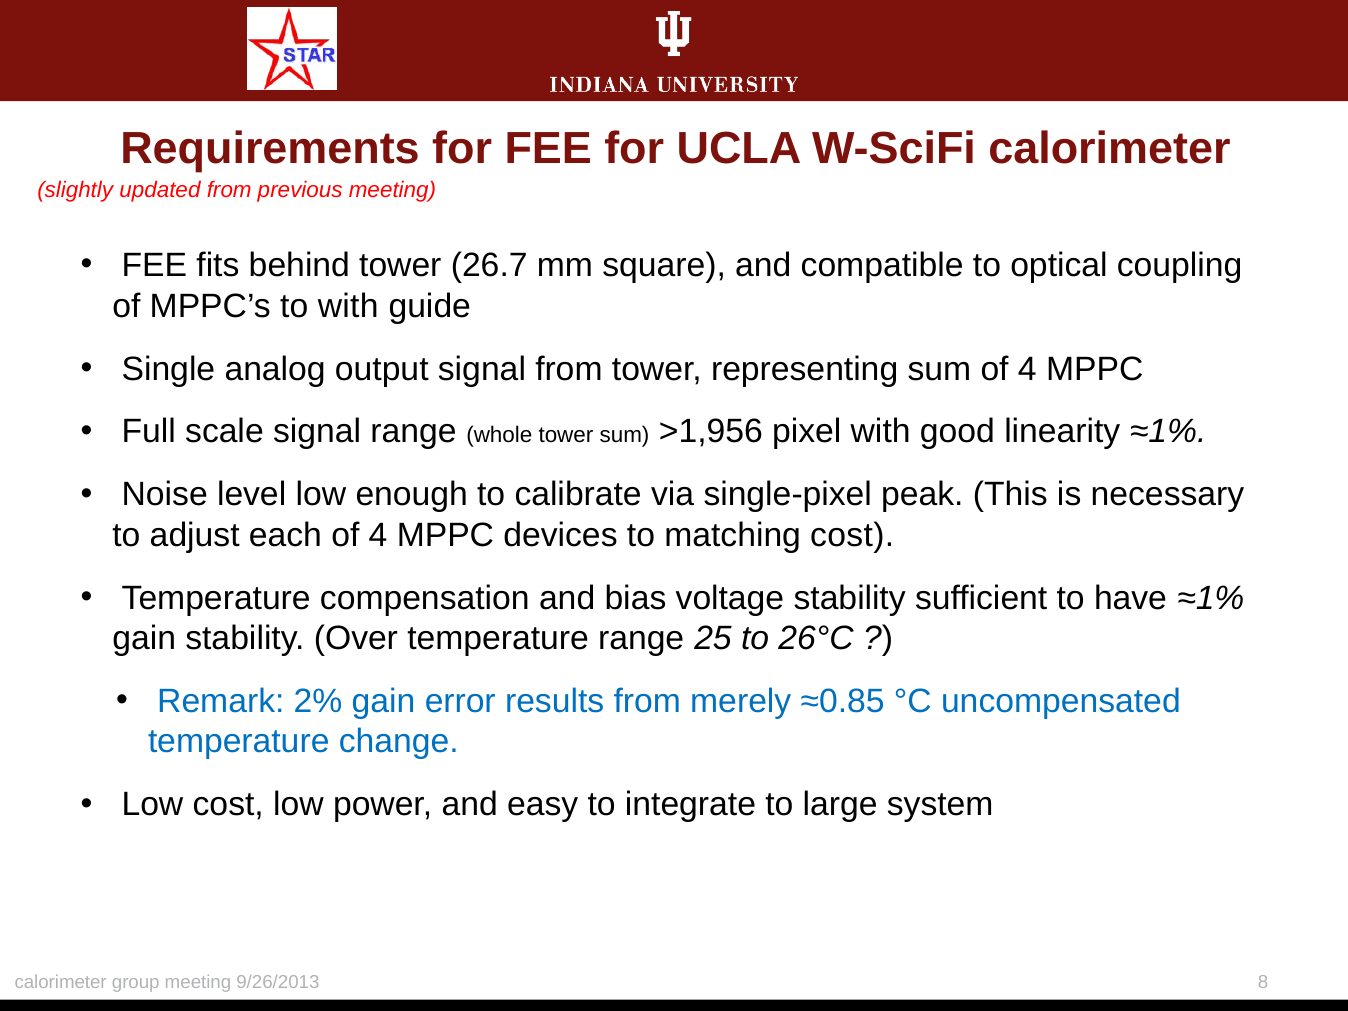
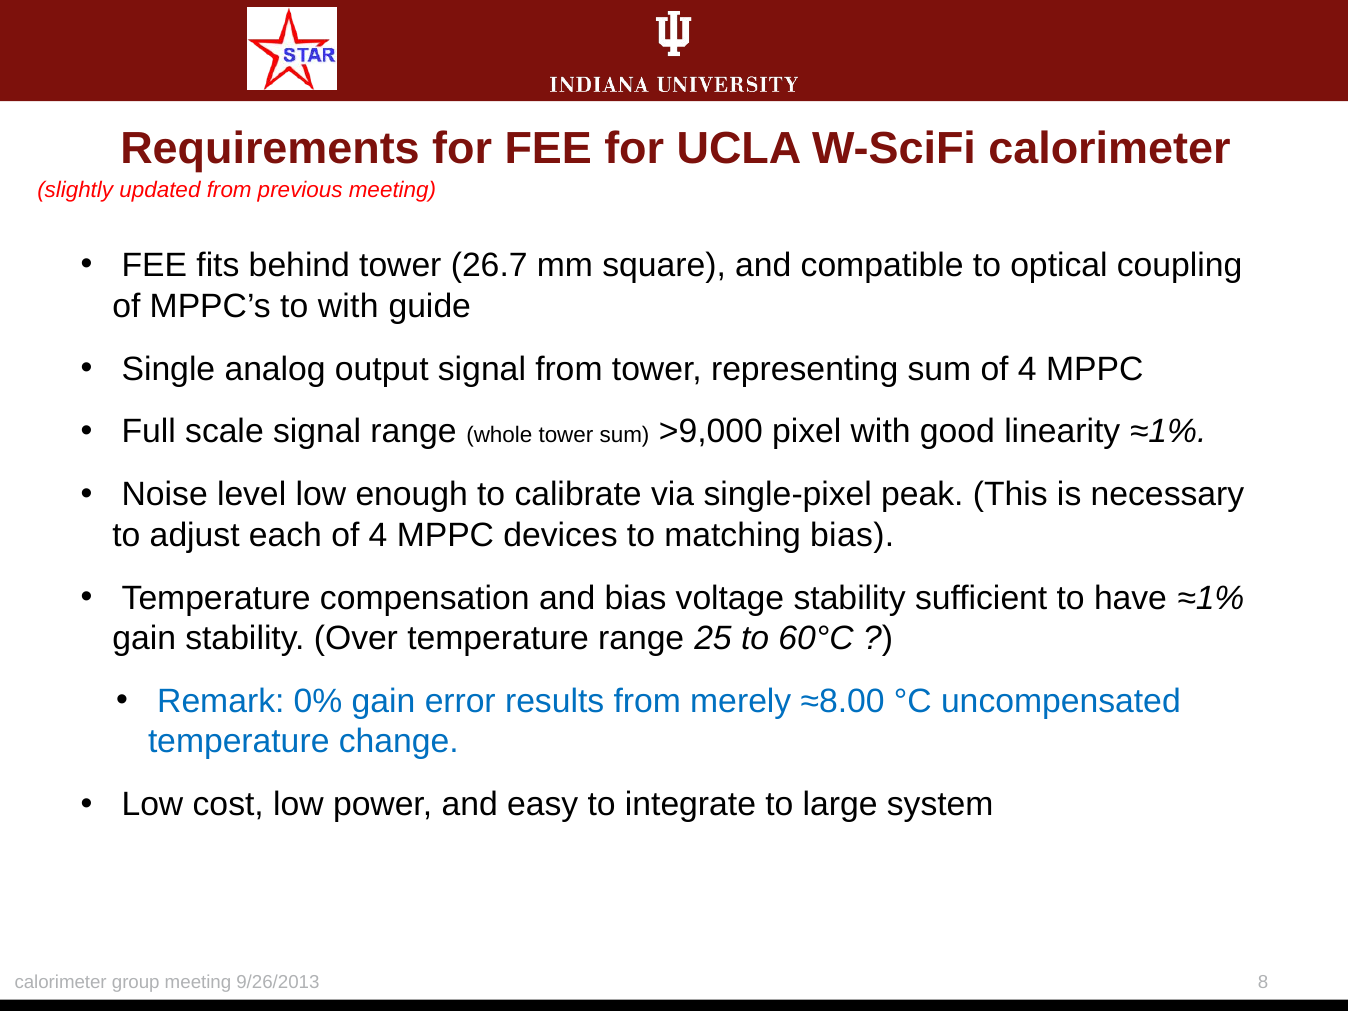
>1,956: >1,956 -> >9,000
matching cost: cost -> bias
26°C: 26°C -> 60°C
2%: 2% -> 0%
≈0.85: ≈0.85 -> ≈8.00
